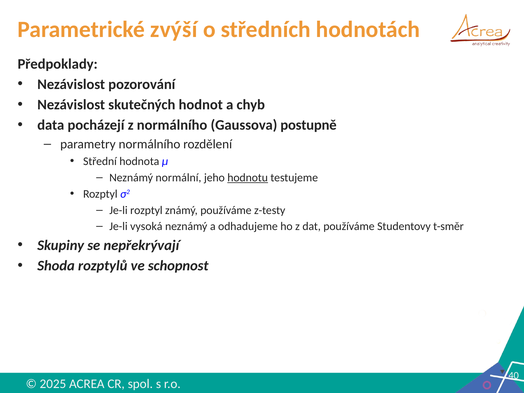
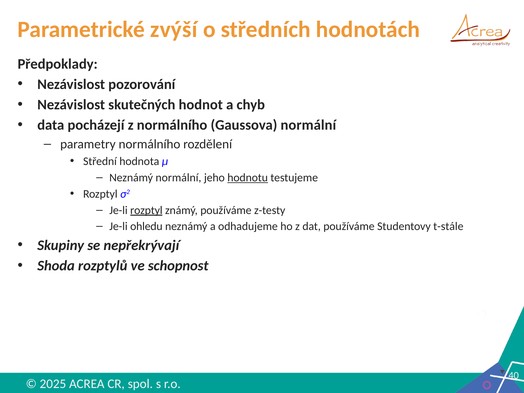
Gaussova postupně: postupně -> normální
rozptyl at (146, 210) underline: none -> present
vysoká: vysoká -> ohledu
t-směr: t-směr -> t-stále
